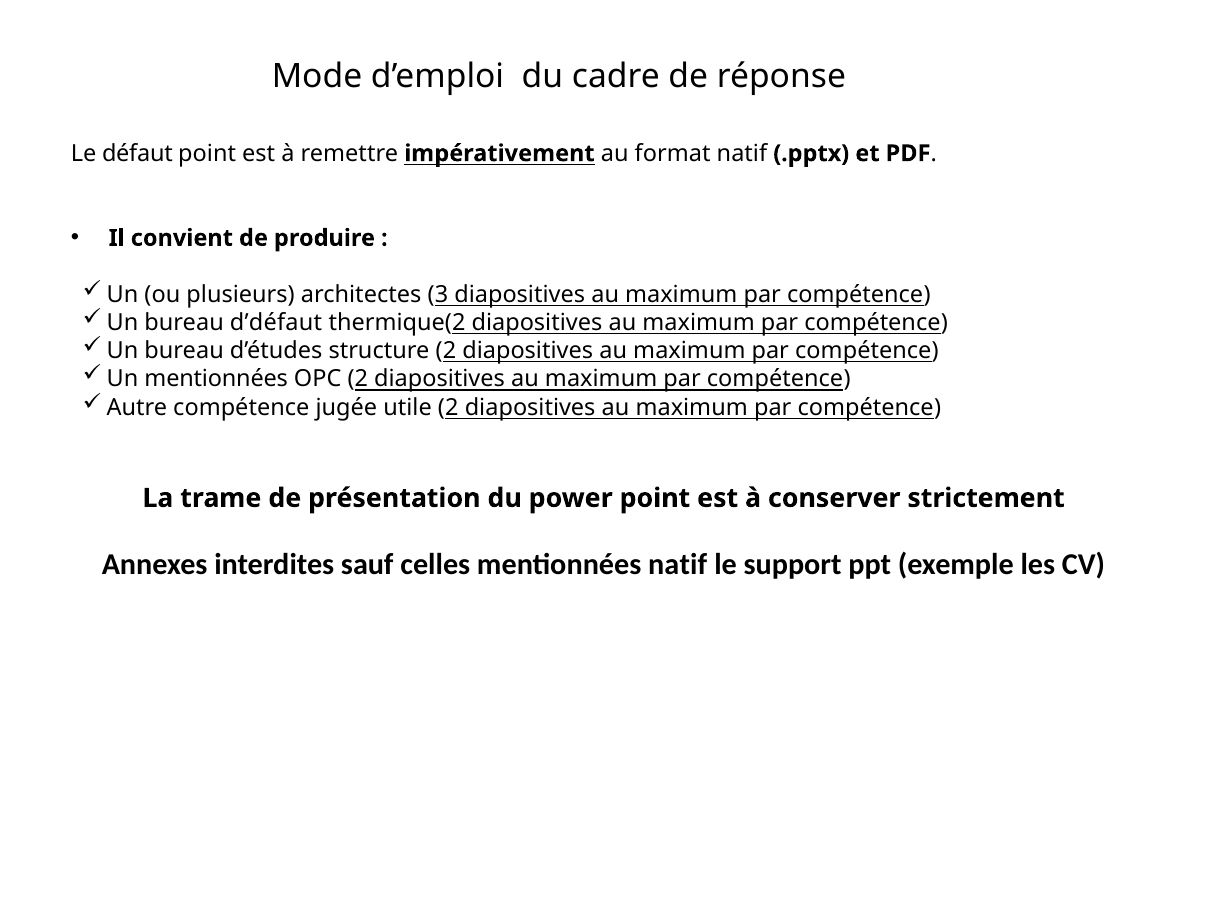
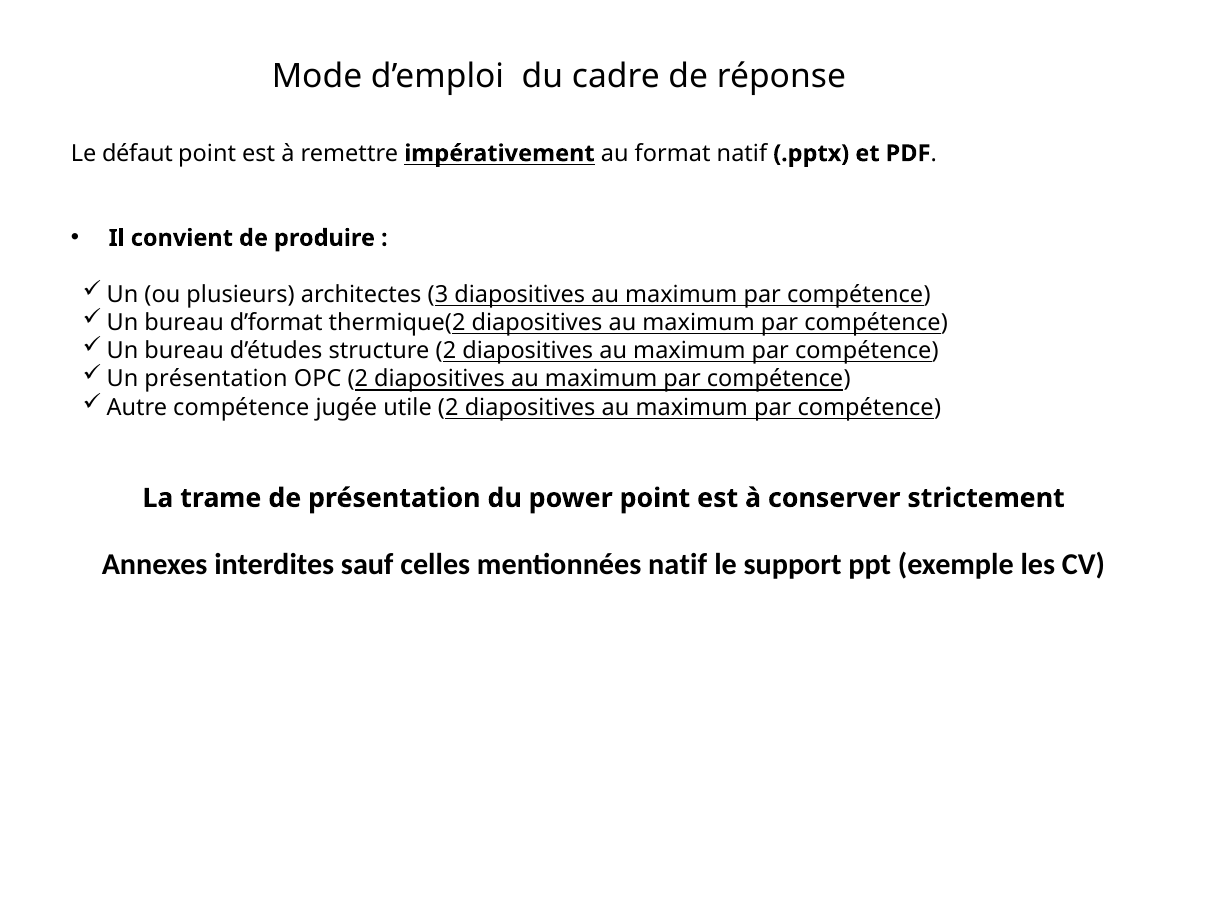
d’défaut: d’défaut -> d’format
Un mentionnées: mentionnées -> présentation
